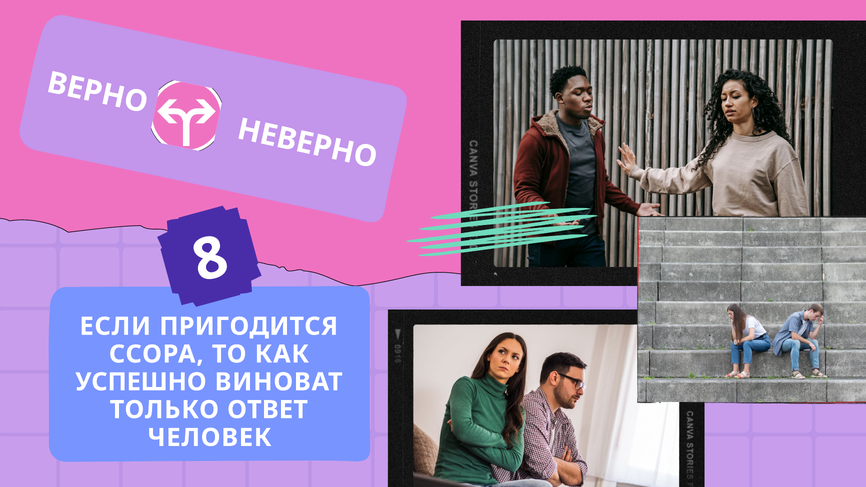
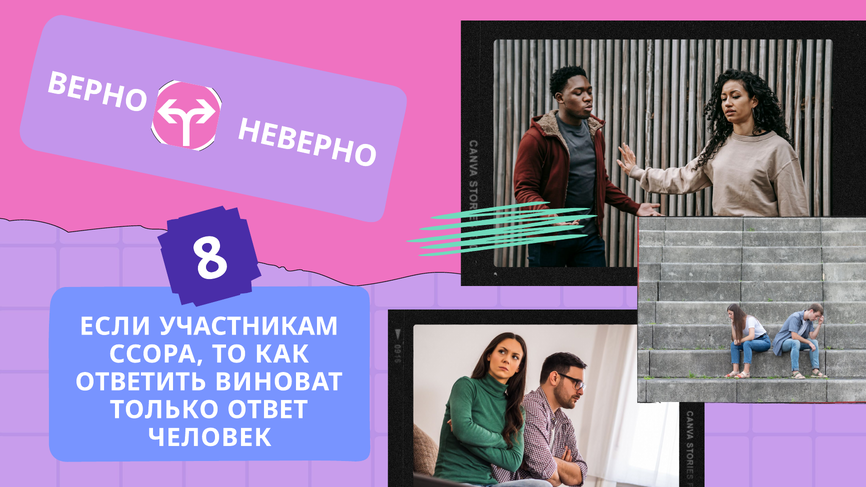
ПРИГОДИТСЯ: ПРИГОДИТСЯ -> УЧАСТНИКАМ
УСПЕШНО: УСПЕШНО -> ОТВЕТИТЬ
